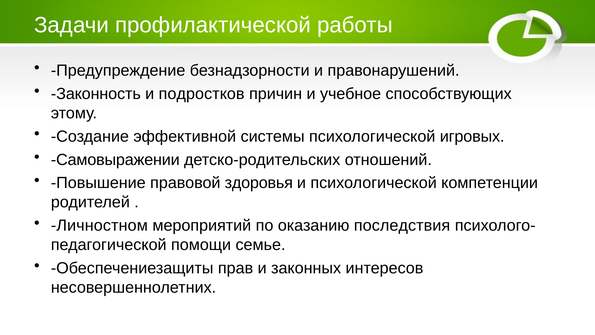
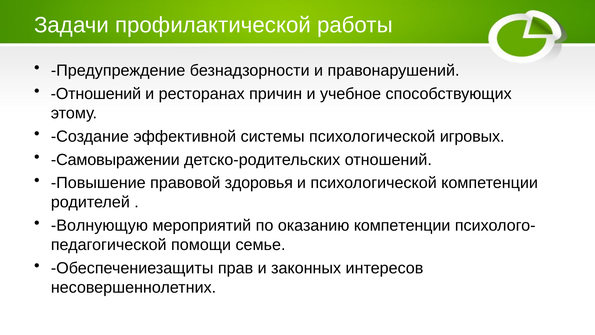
Законность at (96, 94): Законность -> Отношений
подростков: подростков -> ресторанах
Личностном: Личностном -> Волнующую
оказанию последствия: последствия -> компетенции
